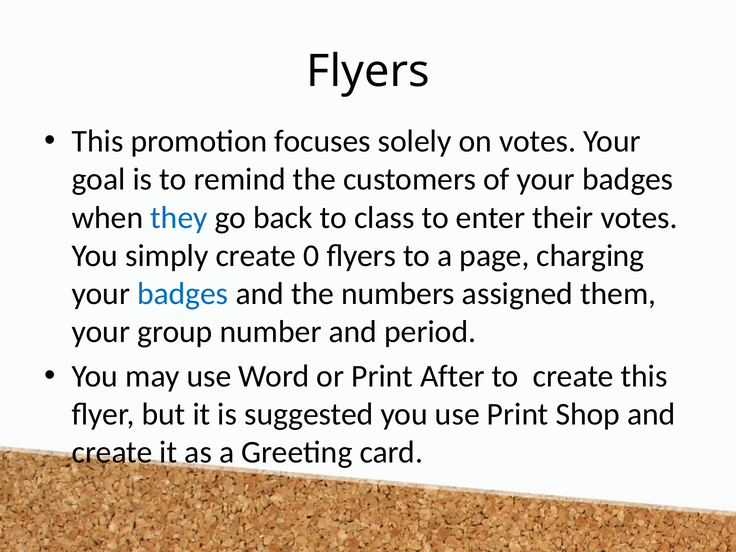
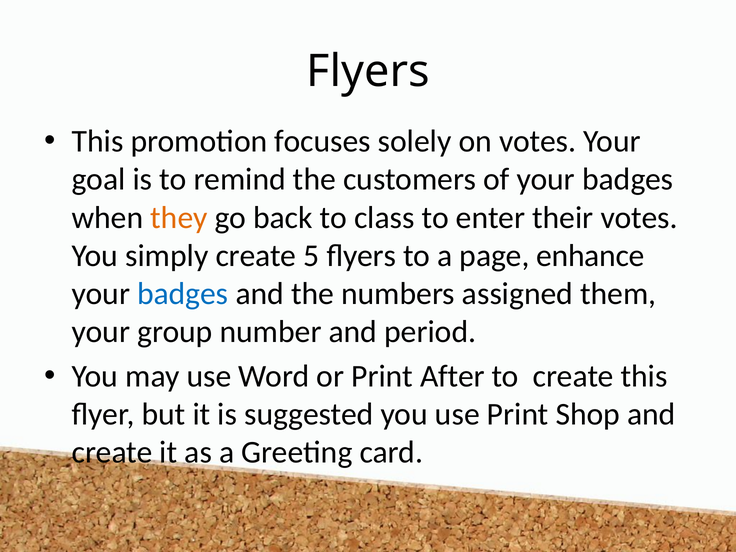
they colour: blue -> orange
0: 0 -> 5
charging: charging -> enhance
